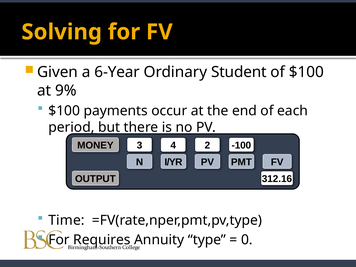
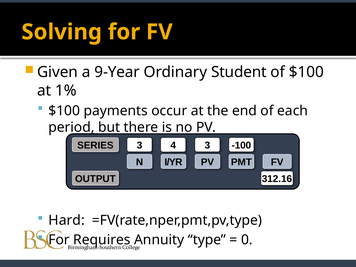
6-Year: 6-Year -> 9-Year
9%: 9% -> 1%
MONEY: MONEY -> SERIES
4 2: 2 -> 3
Time: Time -> Hard
